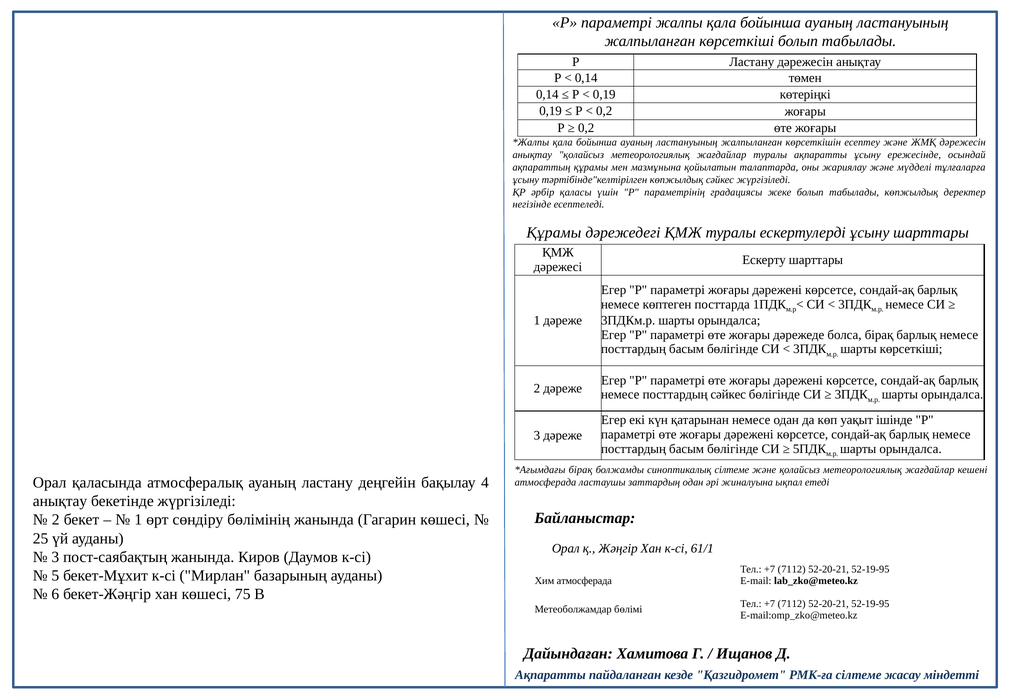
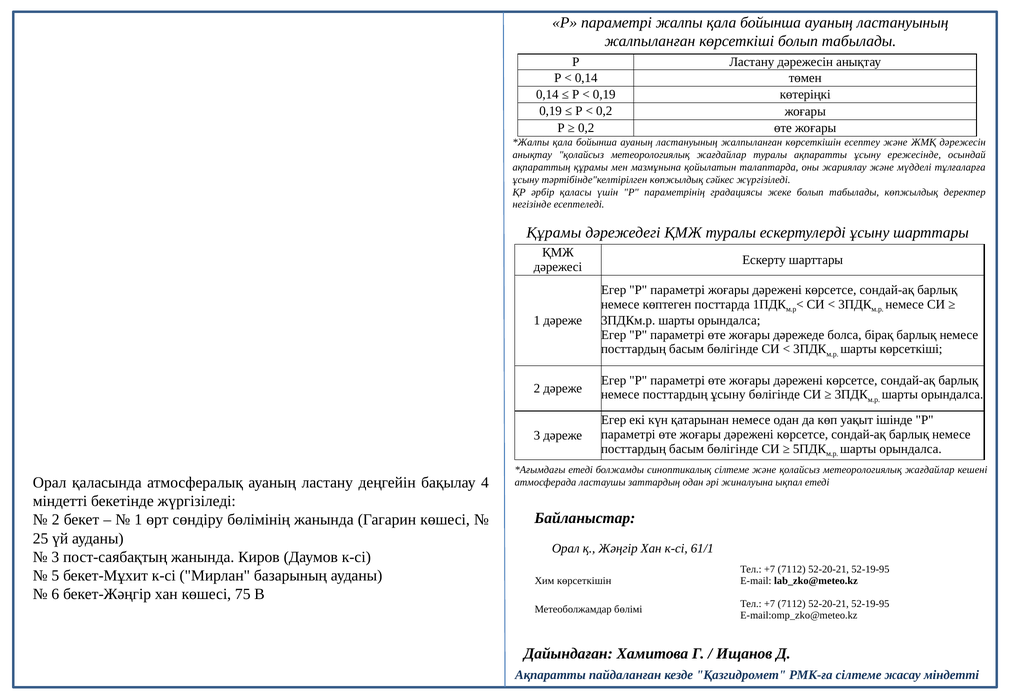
посттардың сәйкес: сәйкес -> ұсыну
бірақ at (581, 470): бірақ -> етеді
анықтау at (60, 501): анықтау -> міндетті
Хим атмосферада: атмосферада -> көрсеткішін
